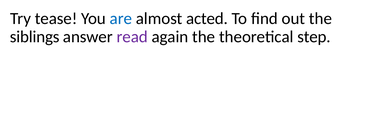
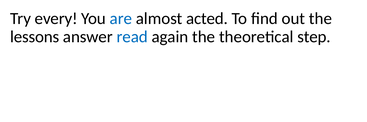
tease: tease -> every
siblings: siblings -> lessons
read colour: purple -> blue
